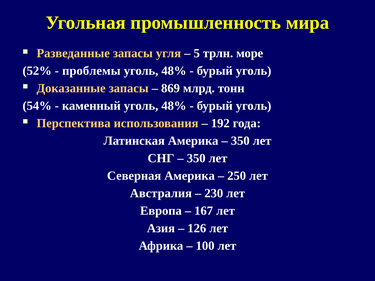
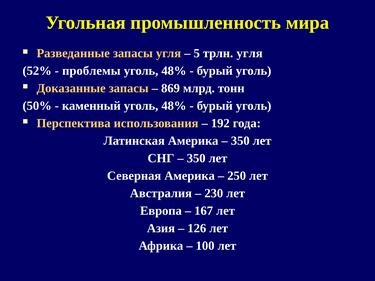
трлн море: море -> угля
54%: 54% -> 50%
